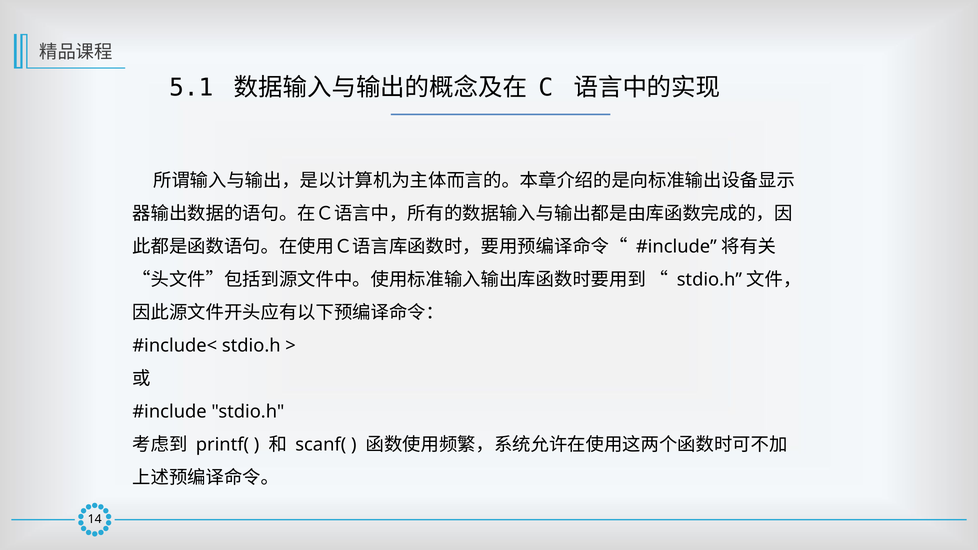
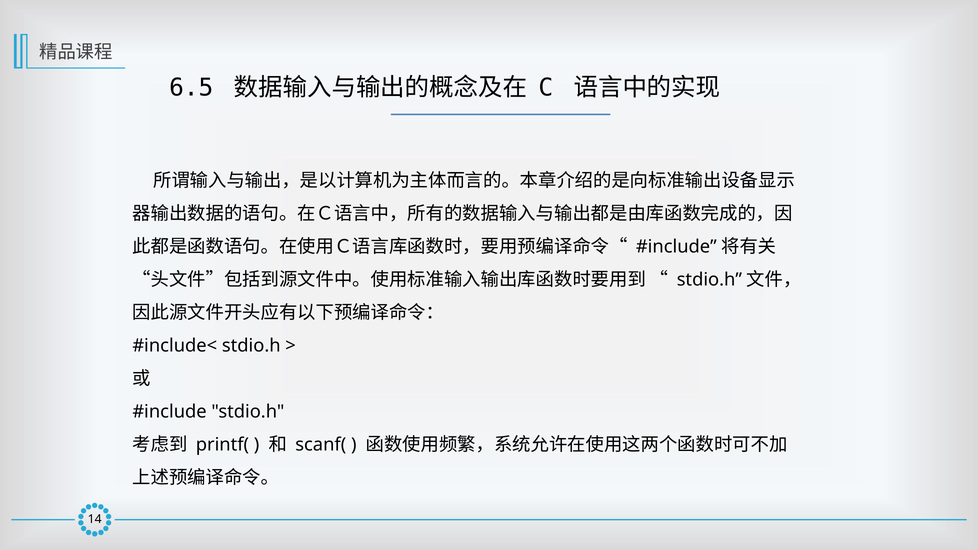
5.1: 5.1 -> 6.5
